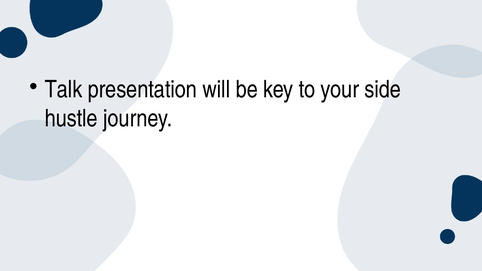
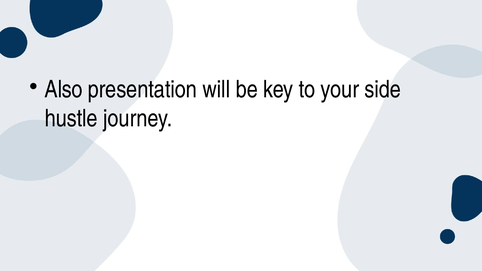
Talk: Talk -> Also
